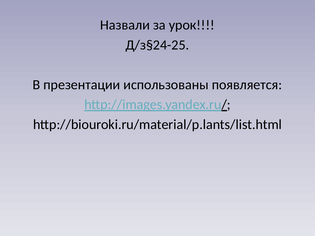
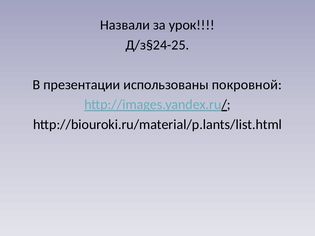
появляется: появляется -> покровной
